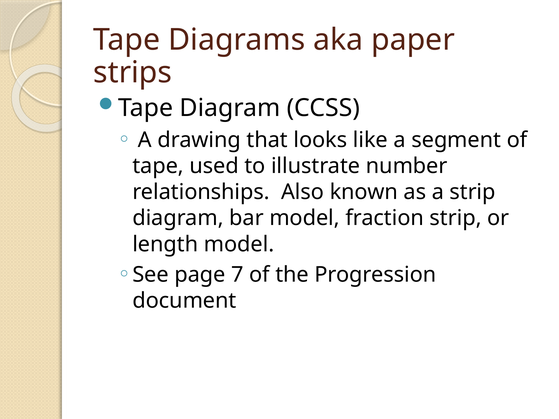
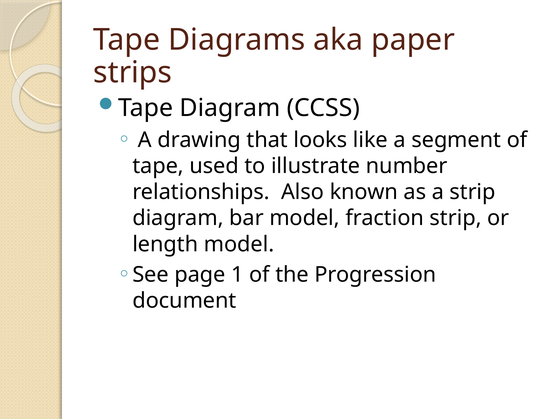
7: 7 -> 1
